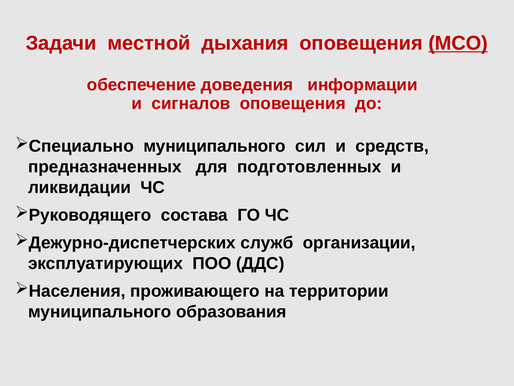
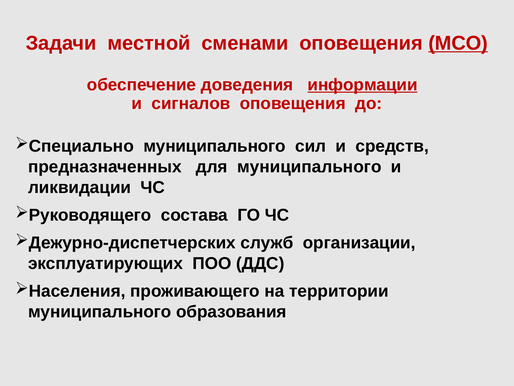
дыхания: дыхания -> сменами
информации underline: none -> present
для подготовленных: подготовленных -> муниципального
